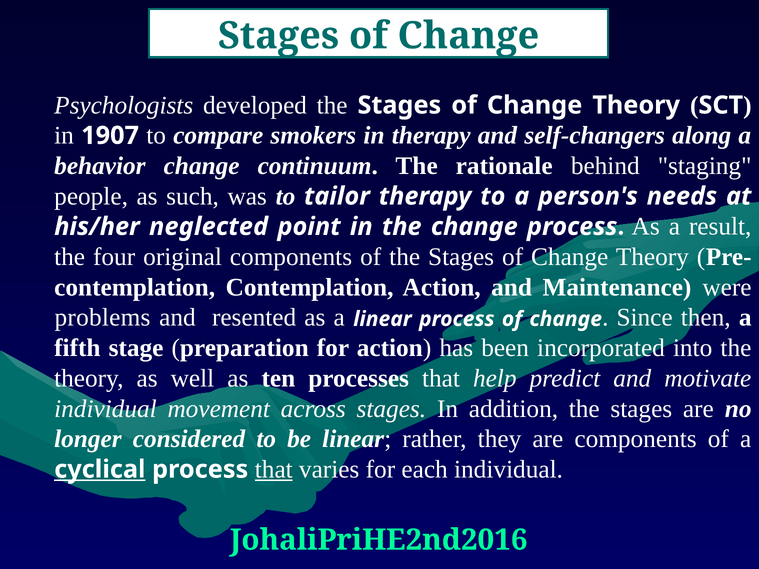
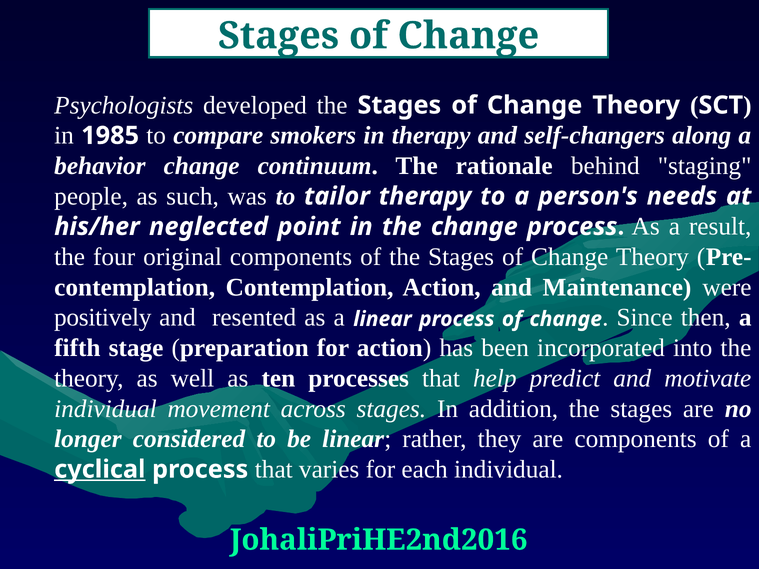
1907: 1907 -> 1985
problems: problems -> positively
that at (274, 470) underline: present -> none
